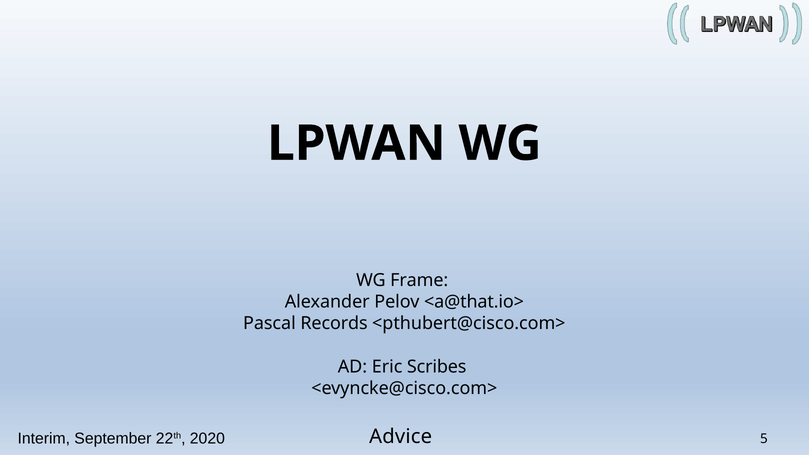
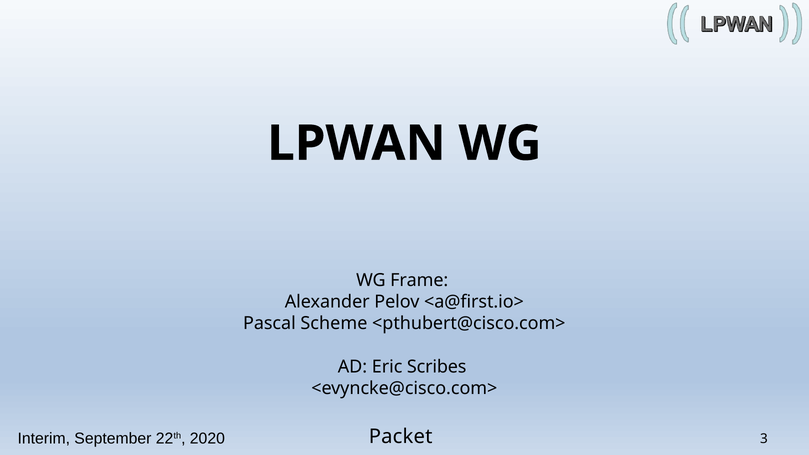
<a@that.io>: <a@that.io> -> <a@first.io>
Records: Records -> Scheme
5: 5 -> 3
Advice: Advice -> Packet
